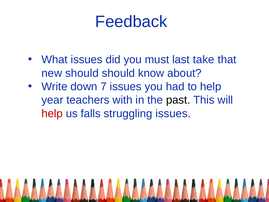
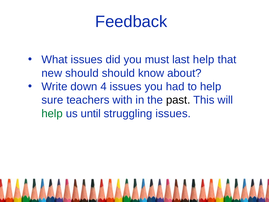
last take: take -> help
7: 7 -> 4
year: year -> sure
help at (52, 113) colour: red -> green
falls: falls -> until
